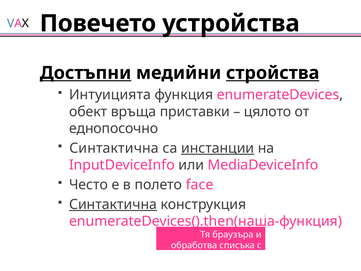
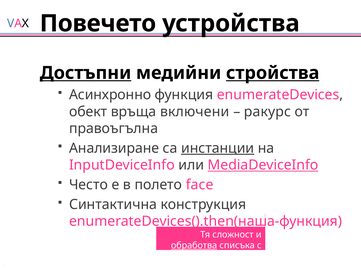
Интуицията: Интуицията -> Асинхронно
приставки: приставки -> включени
цялото: цялото -> ракурс
еднопосочно: еднопосочно -> правоъгълна
Синтактична at (114, 148): Синтактична -> Анализиране
MediaDeviceInfo underline: none -> present
Синтактична at (113, 204) underline: present -> none
браузъра: браузъра -> сложност
обработва underline: none -> present
